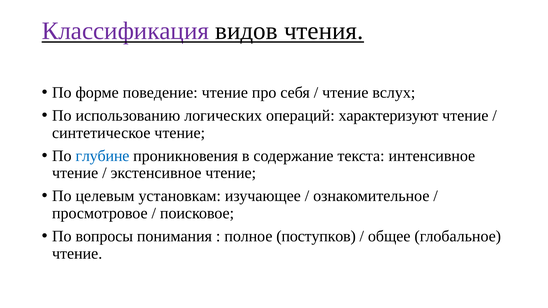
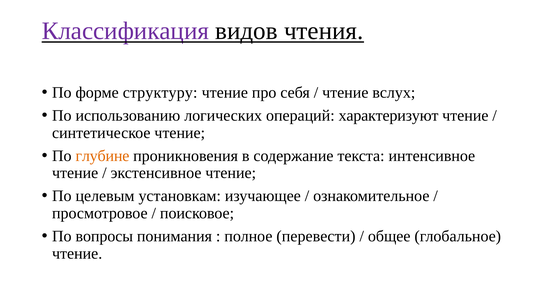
поведение: поведение -> структуру
глубине colour: blue -> orange
поступков: поступков -> перевести
